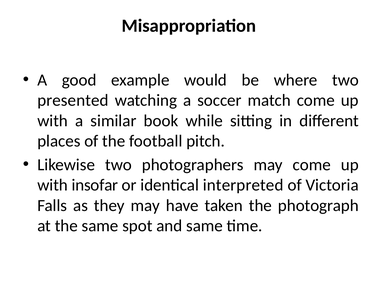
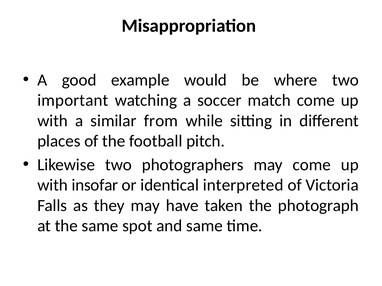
presented: presented -> important
book: book -> from
